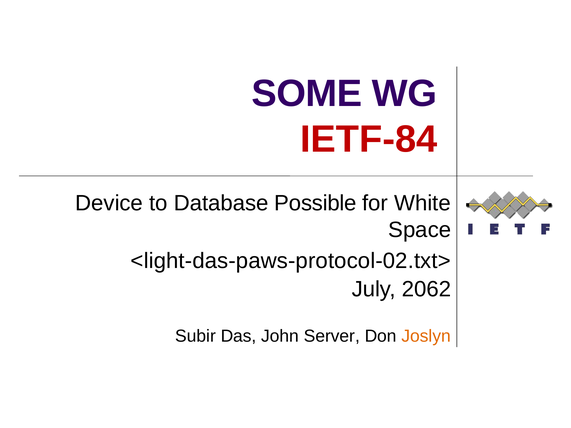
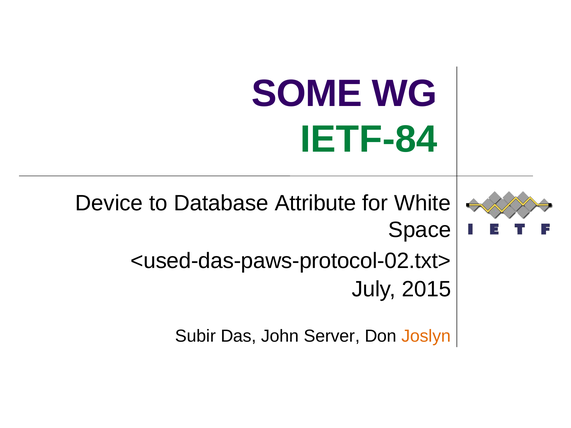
IETF-84 colour: red -> green
Possible: Possible -> Attribute
<light-das-paws-protocol-02.txt>: <light-das-paws-protocol-02.txt> -> <used-das-paws-protocol-02.txt>
2062: 2062 -> 2015
